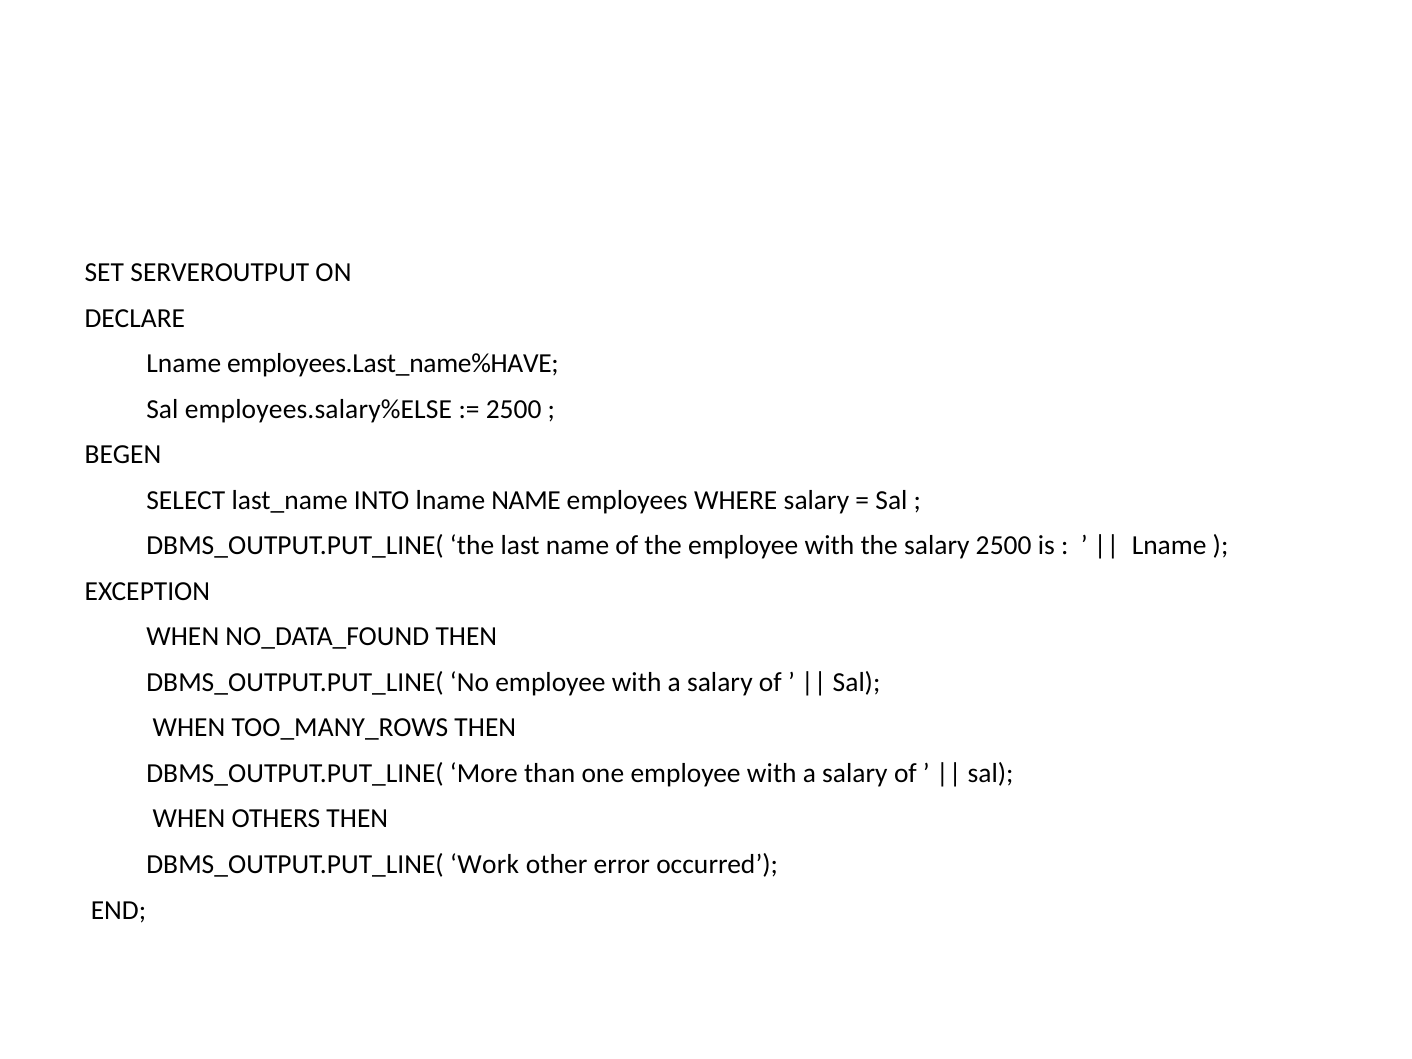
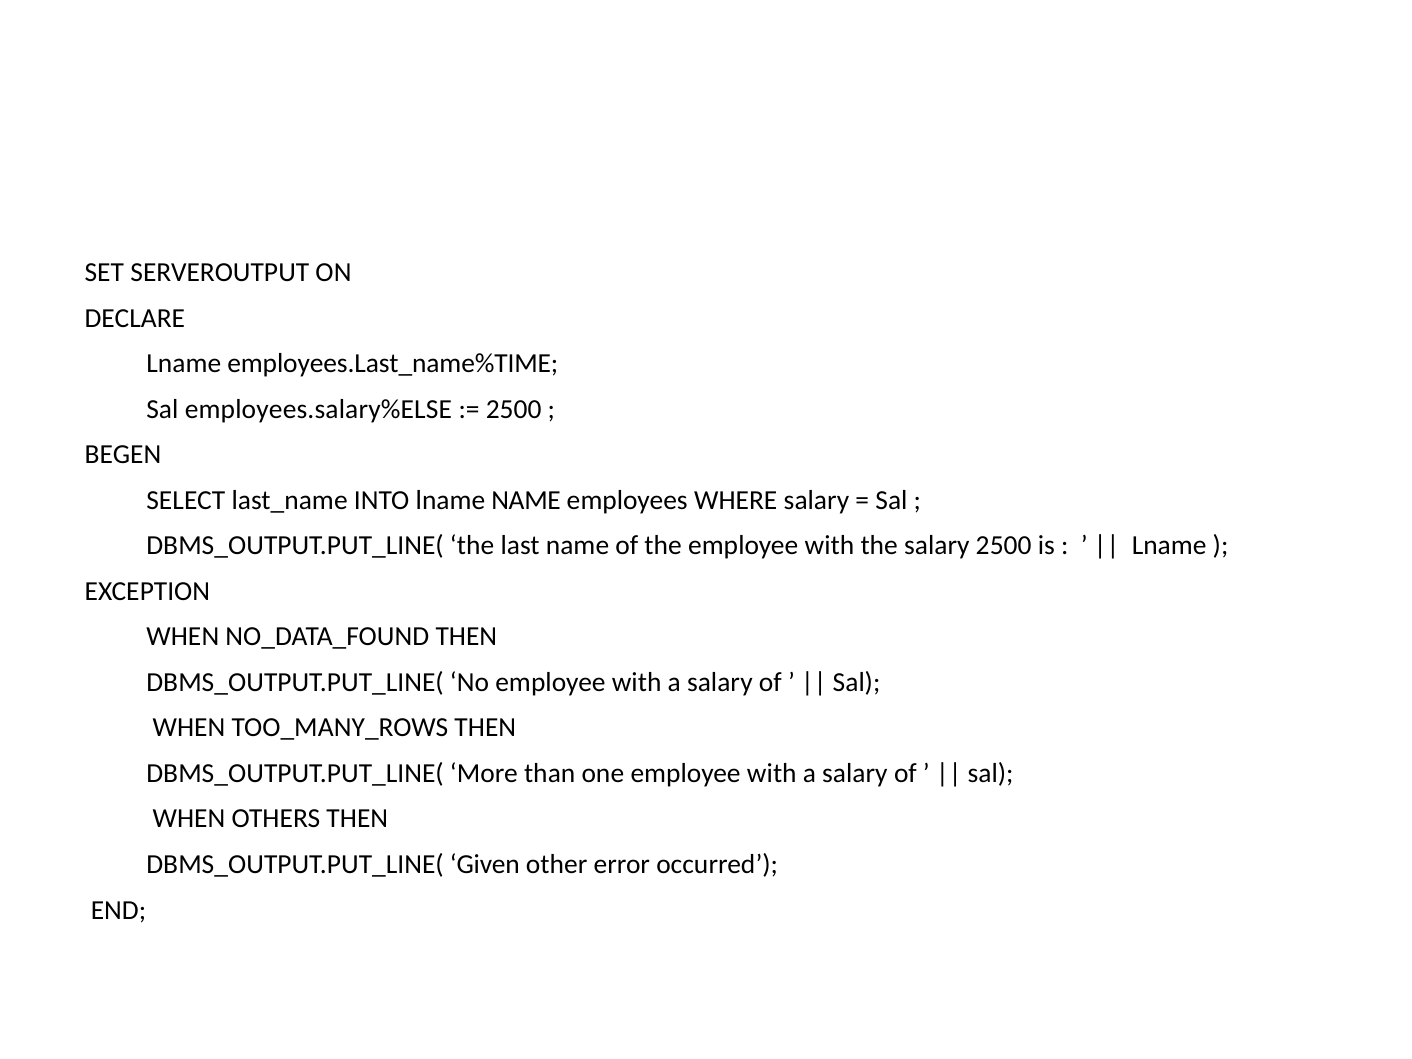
employees.Last_name%HAVE: employees.Last_name%HAVE -> employees.Last_name%TIME
Work: Work -> Given
